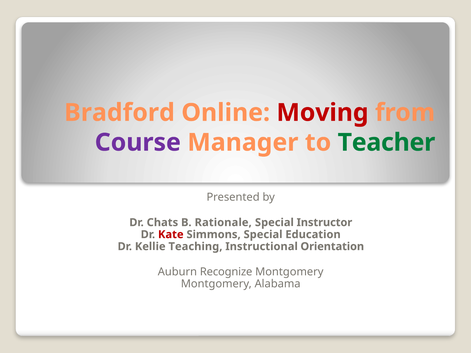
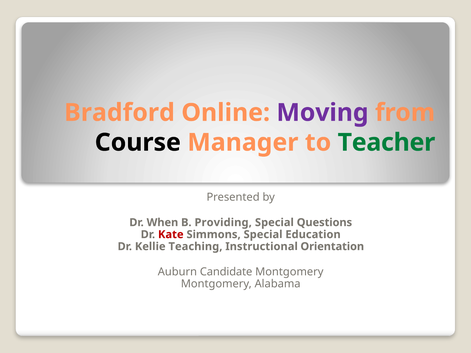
Moving colour: red -> purple
Course colour: purple -> black
Chats: Chats -> When
Rationale: Rationale -> Providing
Instructor: Instructor -> Questions
Recognize: Recognize -> Candidate
